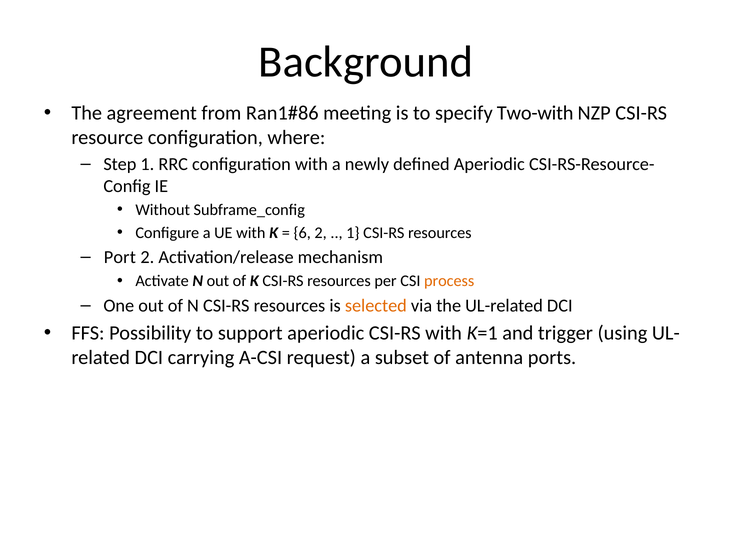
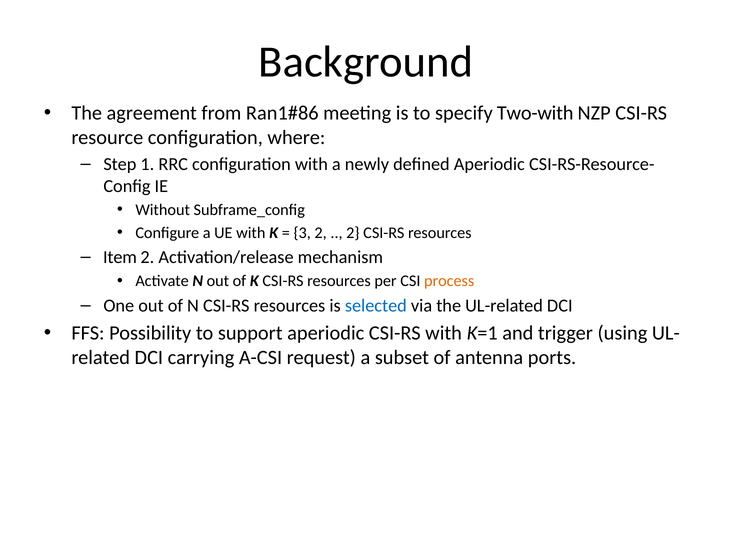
6: 6 -> 3
1 at (353, 233): 1 -> 2
Port: Port -> Item
selected colour: orange -> blue
